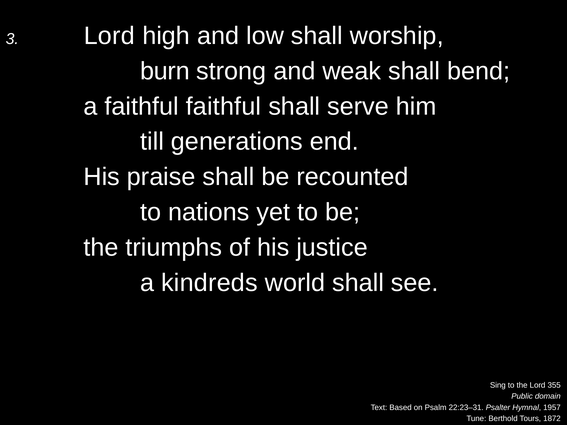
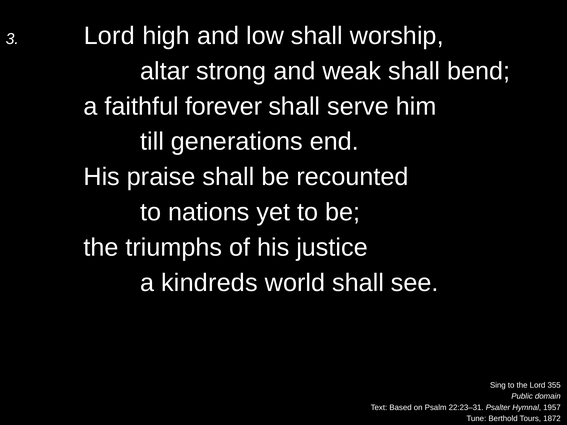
burn: burn -> altar
faithful faithful: faithful -> forever
